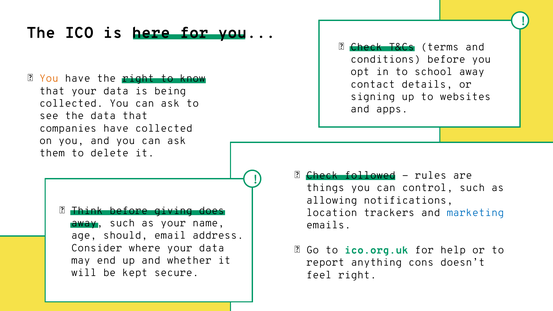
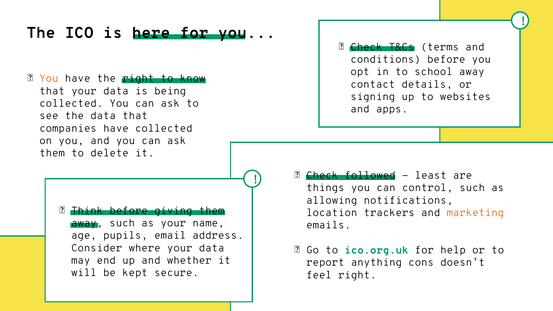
rules: rules -> least
giving does: does -> them
marketing colour: blue -> orange
should: should -> pupils
